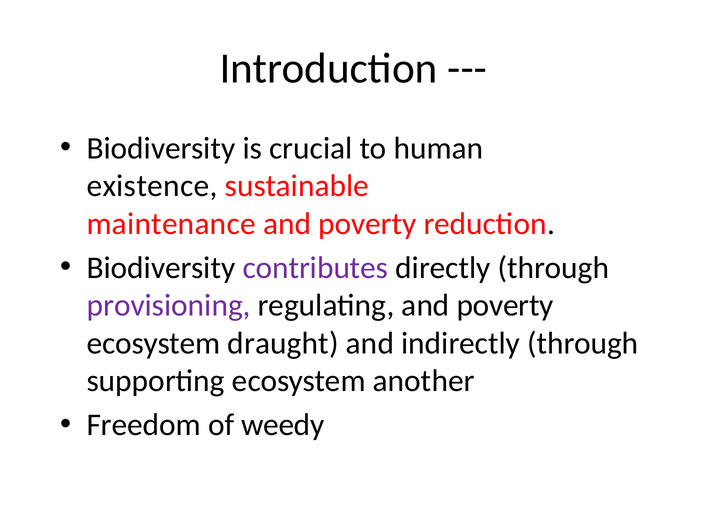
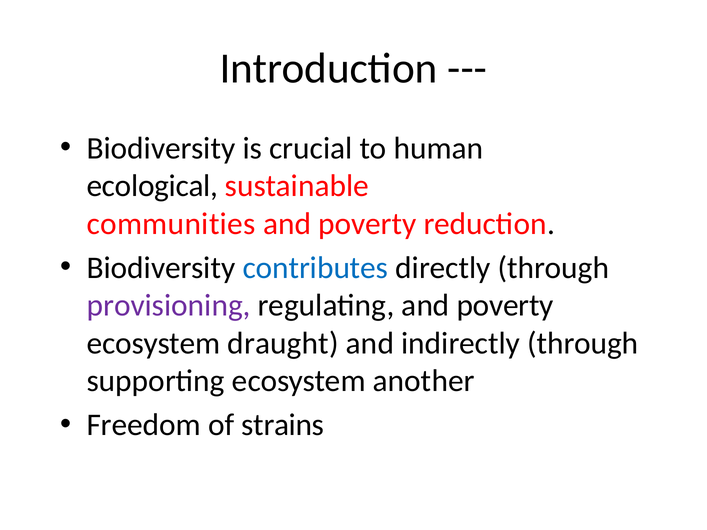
existence: existence -> ecological
maintenance: maintenance -> communities
contributes colour: purple -> blue
weedy: weedy -> strains
